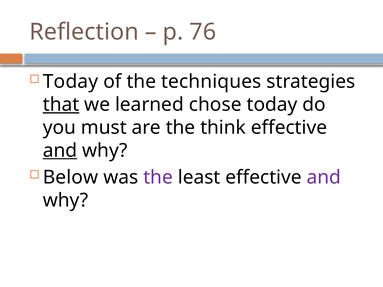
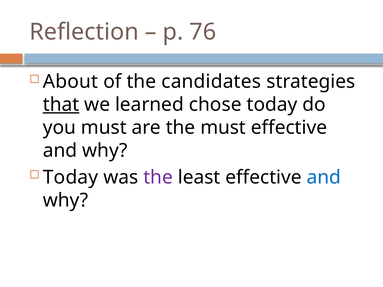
Today at (71, 82): Today -> About
techniques: techniques -> candidates
the think: think -> must
and at (60, 151) underline: present -> none
Below at (71, 177): Below -> Today
and at (324, 177) colour: purple -> blue
